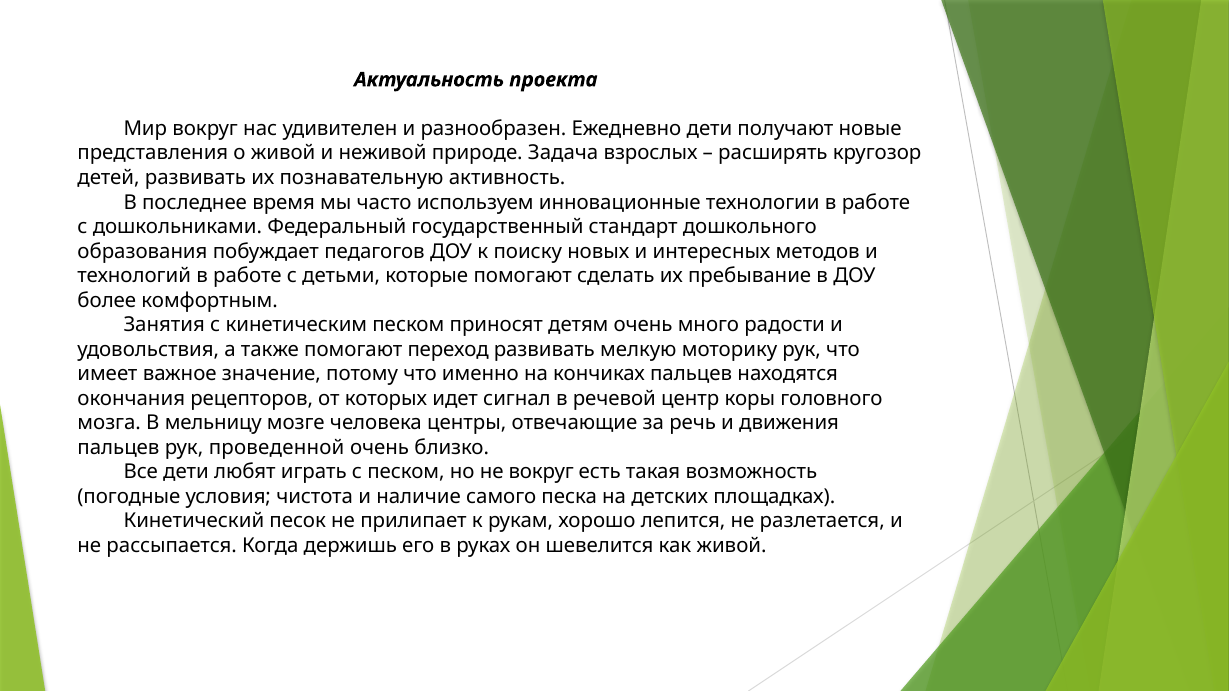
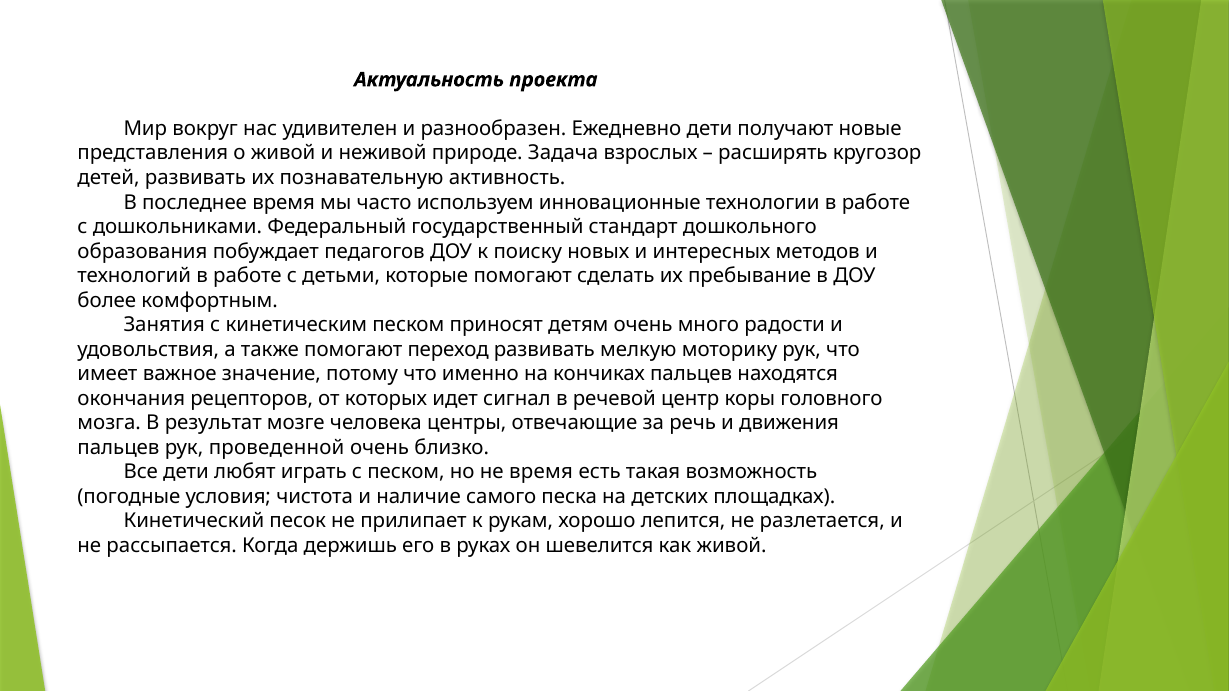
мельницу: мельницу -> результат
не вокруг: вокруг -> время
